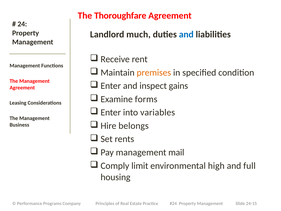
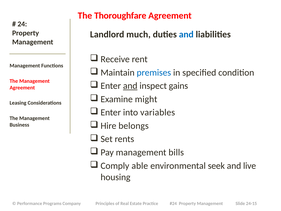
premises colour: orange -> blue
and at (130, 86) underline: none -> present
forms: forms -> might
mail: mail -> bills
limit: limit -> able
high: high -> seek
full: full -> live
